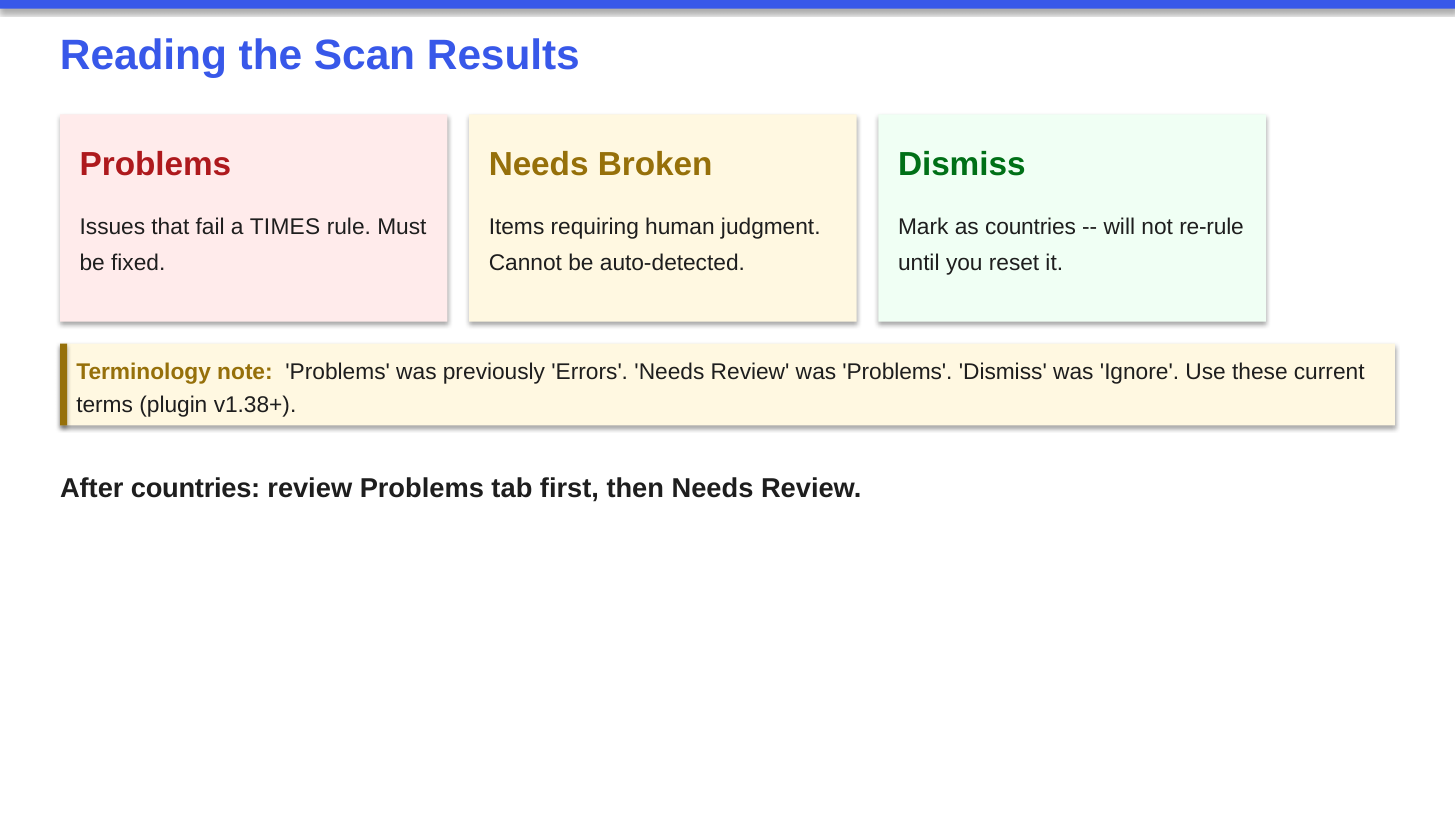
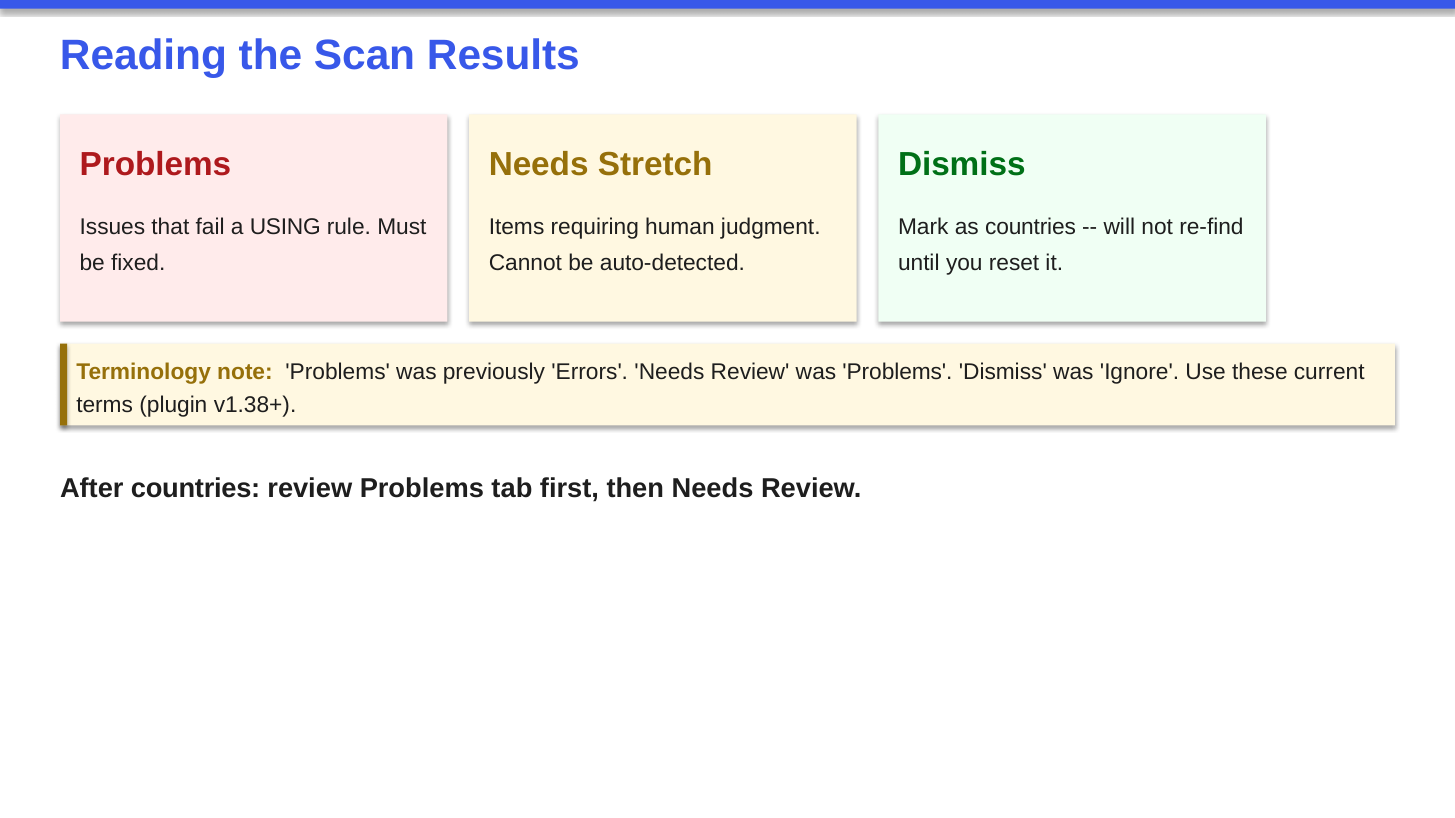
Broken: Broken -> Stretch
TIMES: TIMES -> USING
re-rule: re-rule -> re-find
